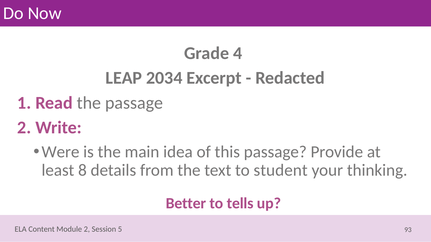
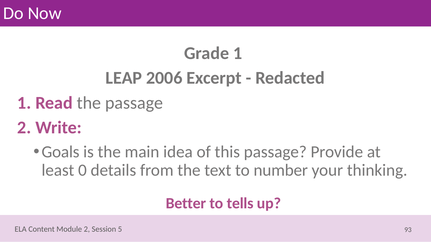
4: 4 -> 1
2034: 2034 -> 2006
Were: Were -> Goals
8: 8 -> 0
student: student -> number
